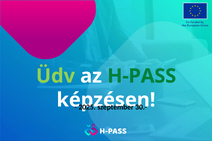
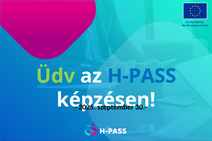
H-PASS colour: green -> blue
